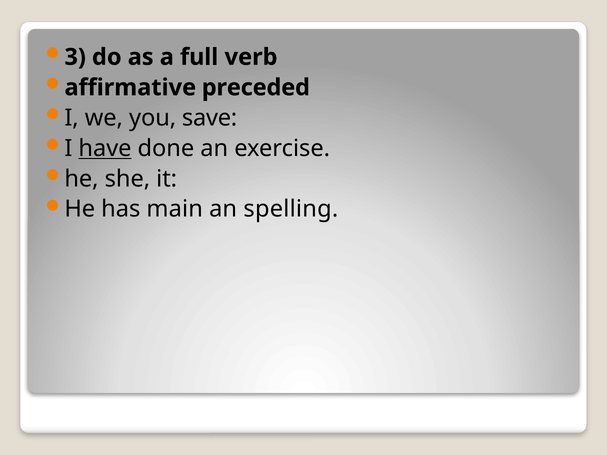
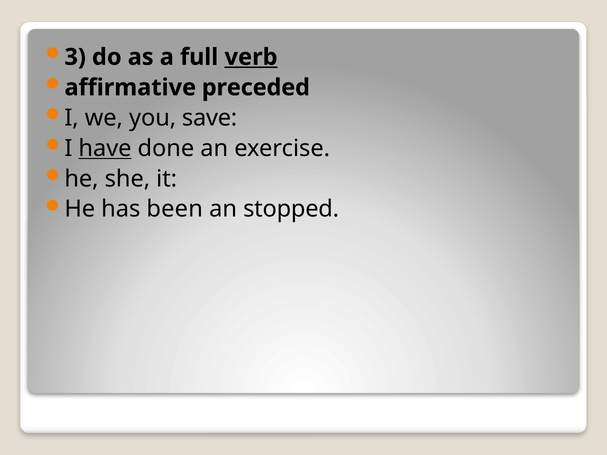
verb underline: none -> present
main: main -> been
spelling: spelling -> stopped
